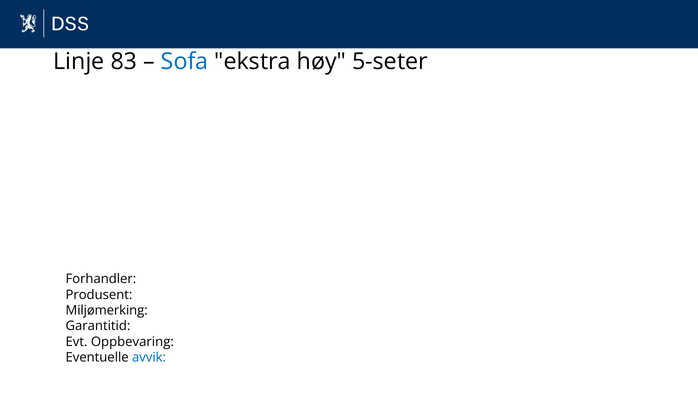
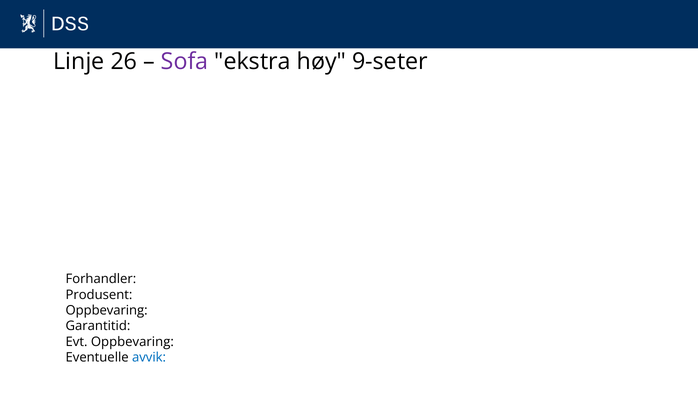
83: 83 -> 26
Sofa colour: blue -> purple
5-seter: 5-seter -> 9-seter
Miljømerking at (107, 310): Miljømerking -> Oppbevaring
